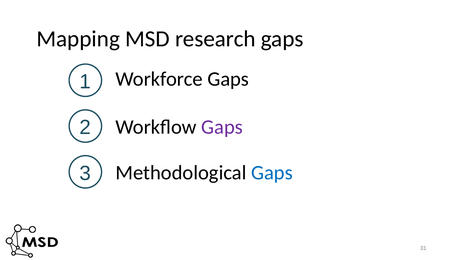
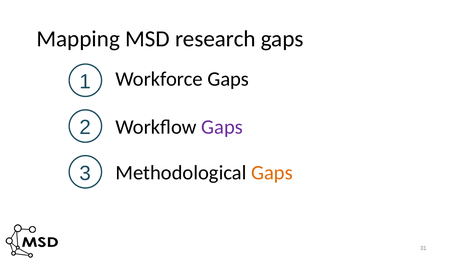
Gaps at (272, 173) colour: blue -> orange
